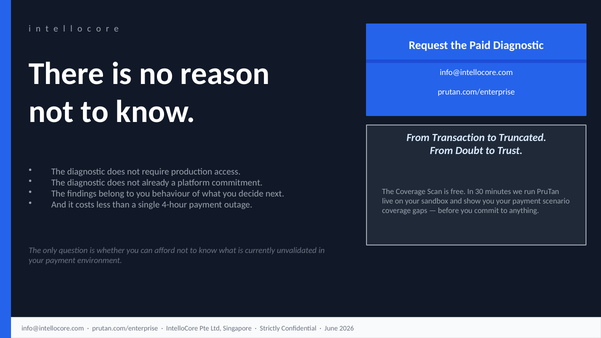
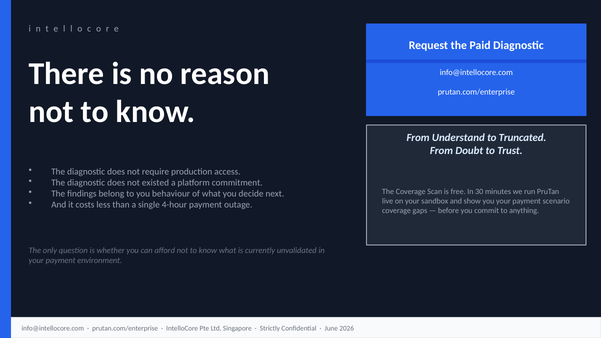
Transaction: Transaction -> Understand
already: already -> existed
